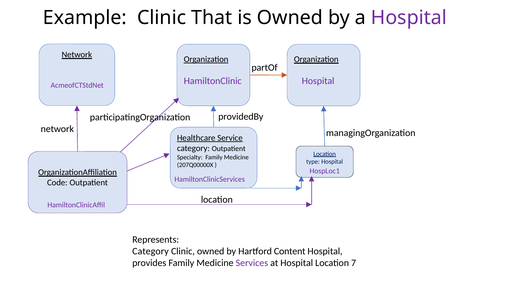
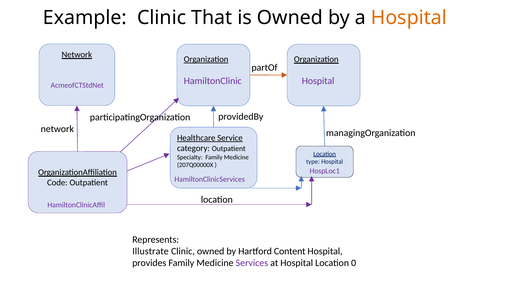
Hospital at (409, 18) colour: purple -> orange
Category at (151, 251): Category -> Illustrate
7: 7 -> 0
